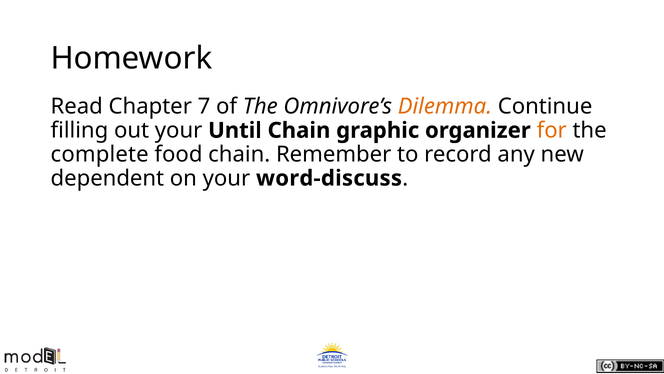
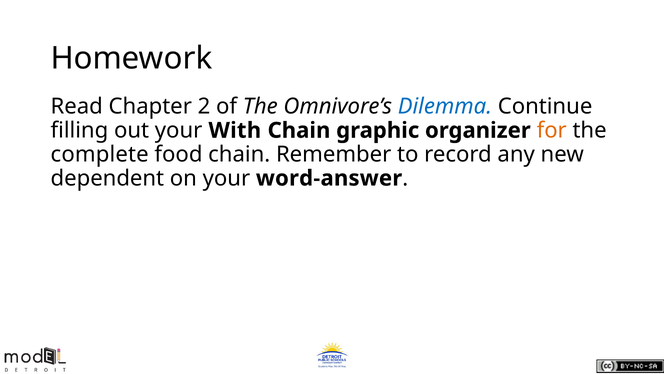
7: 7 -> 2
Dilemma colour: orange -> blue
Until: Until -> With
word-discuss: word-discuss -> word-answer
